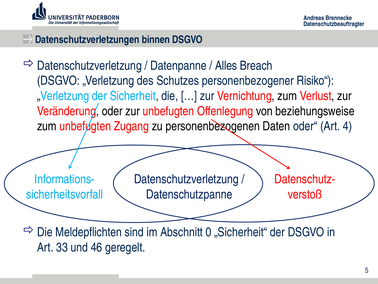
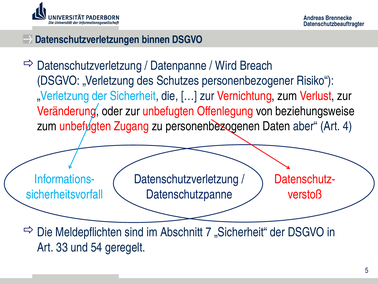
Alles: Alles -> Wird
oder“: oder“ -> aber“
0: 0 -> 7
46: 46 -> 54
